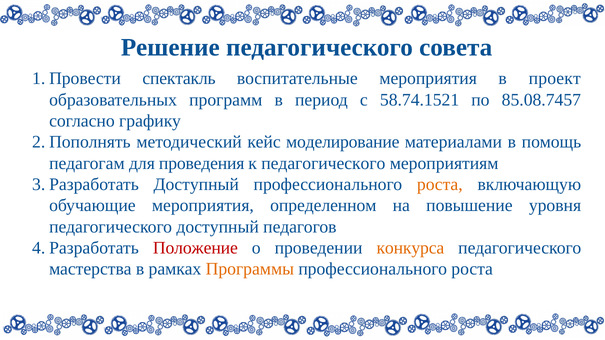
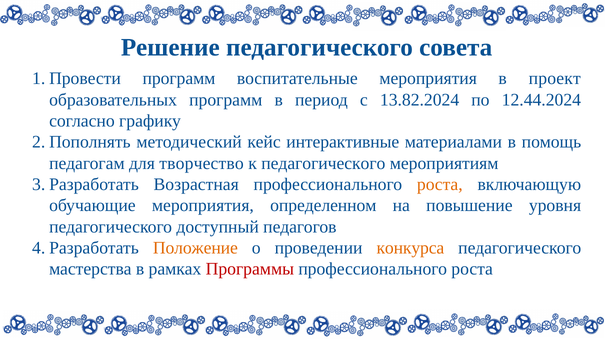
спектакль at (179, 79): спектакль -> программ
58.74.1521: 58.74.1521 -> 13.82.2024
85.08.7457: 85.08.7457 -> 12.44.2024
моделирование: моделирование -> интерактивные
проведения: проведения -> творчество
Доступный at (196, 185): Доступный -> Возрастная
Положение colour: red -> orange
Программы colour: orange -> red
